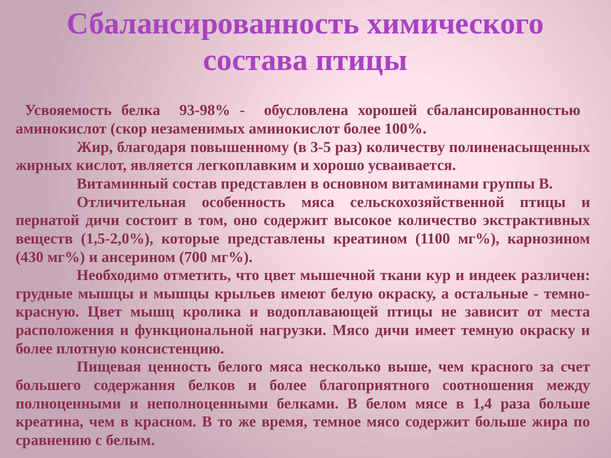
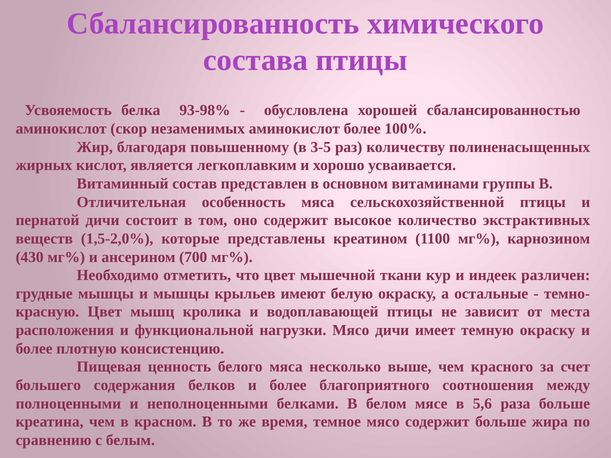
1,4: 1,4 -> 5,6
